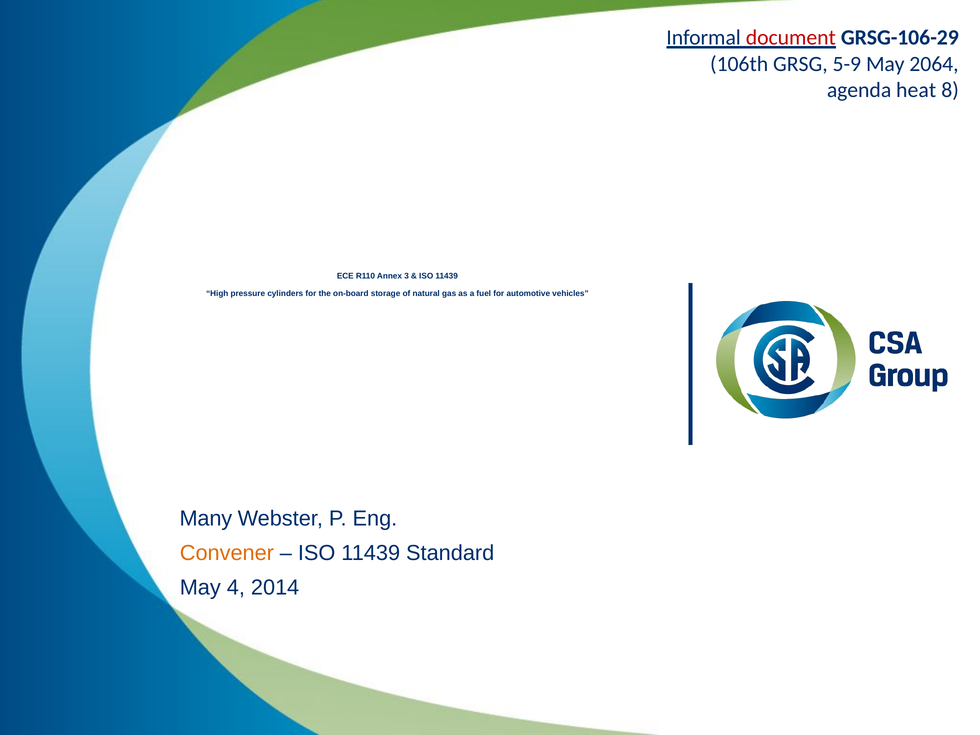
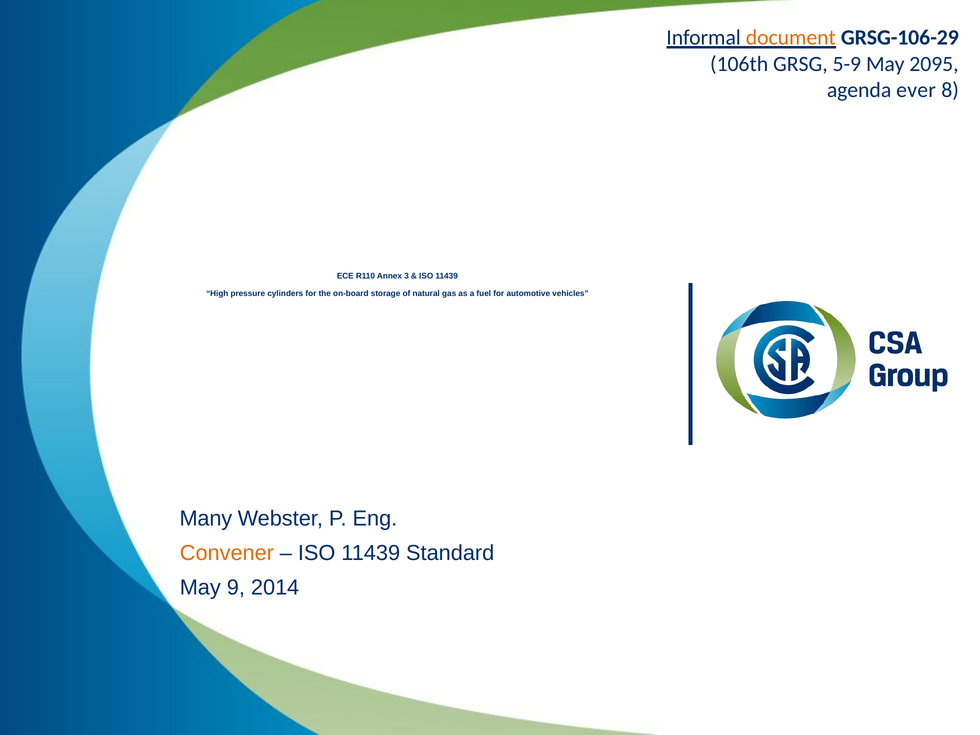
document colour: red -> orange
2064: 2064 -> 2095
heat: heat -> ever
4: 4 -> 9
